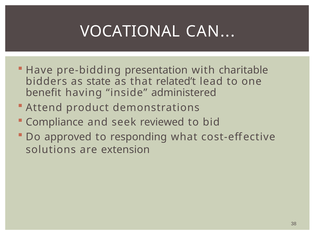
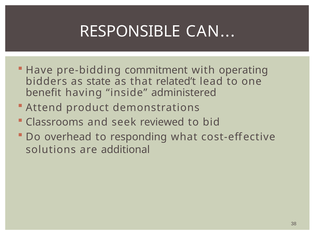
VOCATIONAL: VOCATIONAL -> RESPONSIBLE
presentation: presentation -> commitment
charitable: charitable -> operating
Compliance: Compliance -> Classrooms
approved: approved -> overhead
extension: extension -> additional
